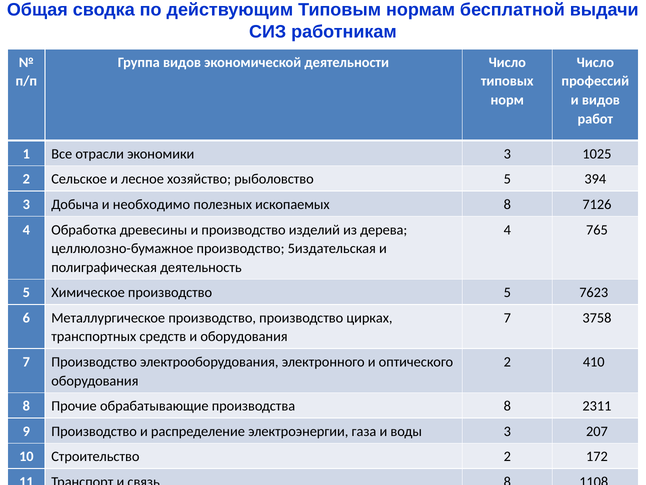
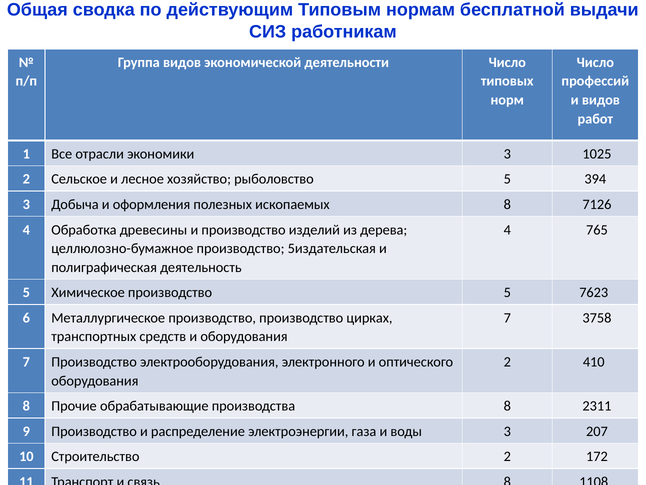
необходимо: необходимо -> оформления
